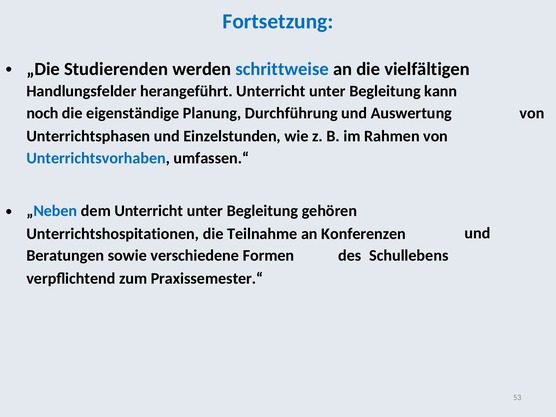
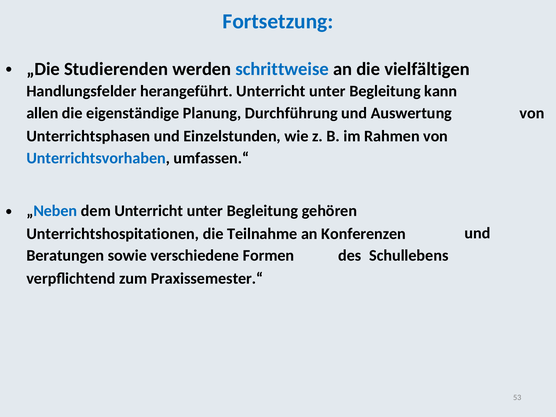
noch: noch -> allen
